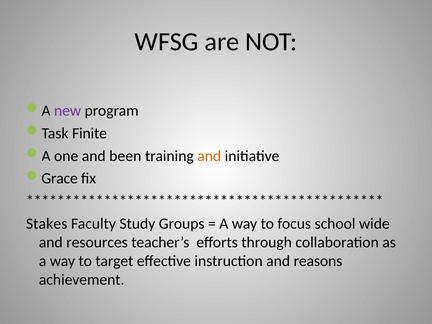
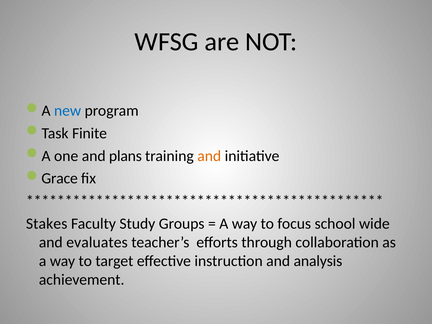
new colour: purple -> blue
been: been -> plans
resources: resources -> evaluates
reasons: reasons -> analysis
